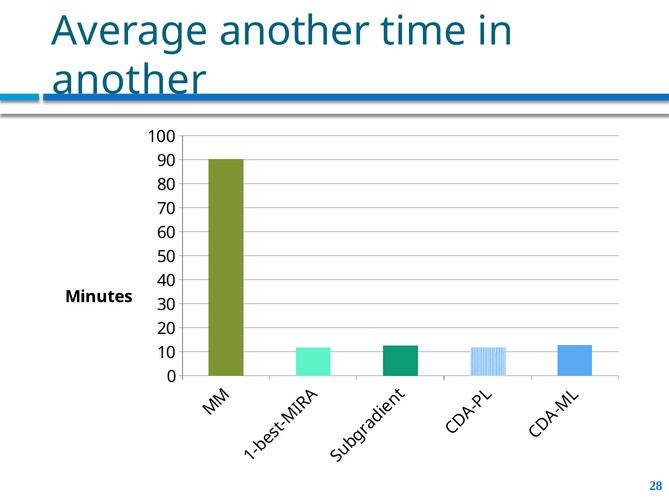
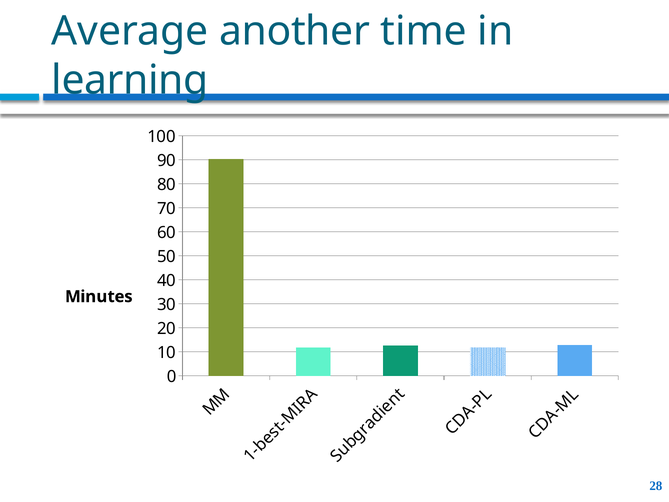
another at (129, 80): another -> learning
